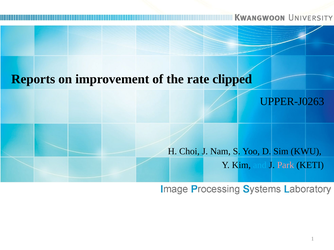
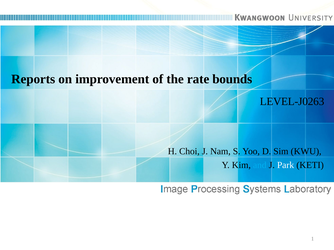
clipped: clipped -> bounds
UPPER-J0263: UPPER-J0263 -> LEVEL-J0263
Park colour: pink -> white
